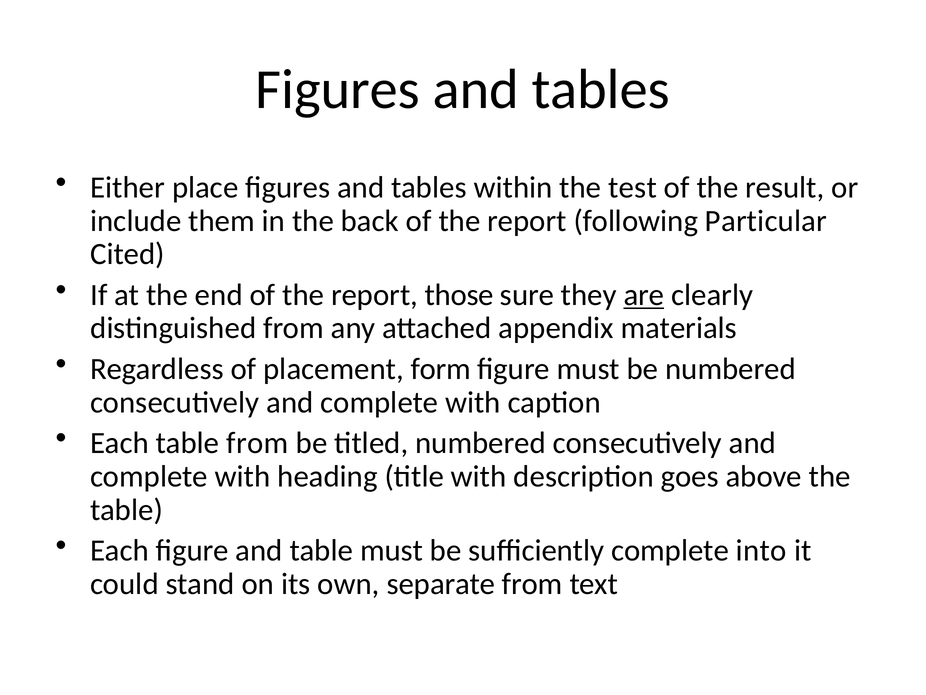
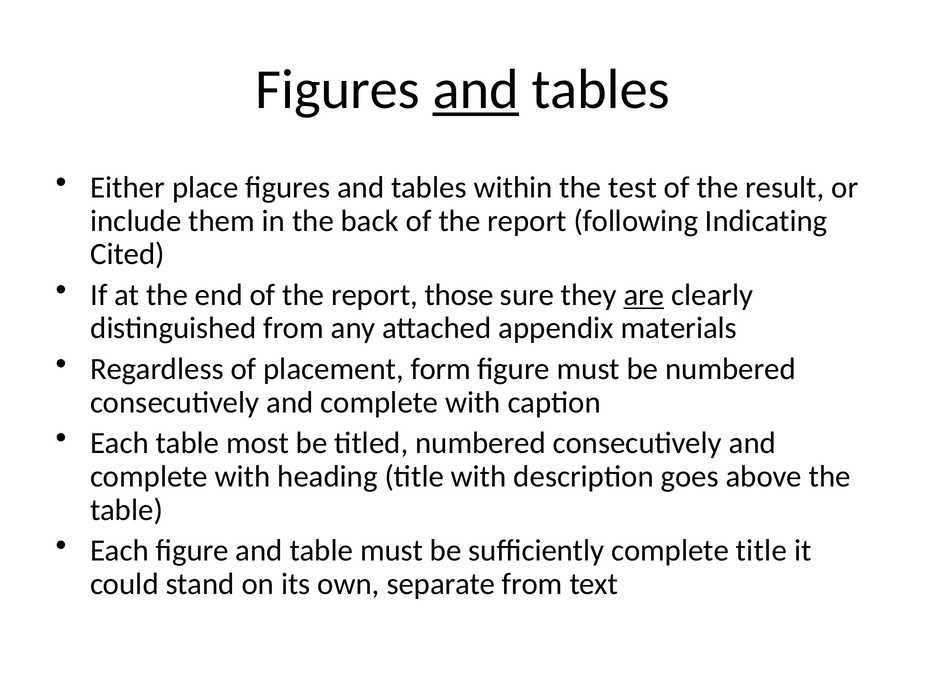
and at (476, 90) underline: none -> present
Particular: Particular -> Indicating
table from: from -> most
complete into: into -> title
